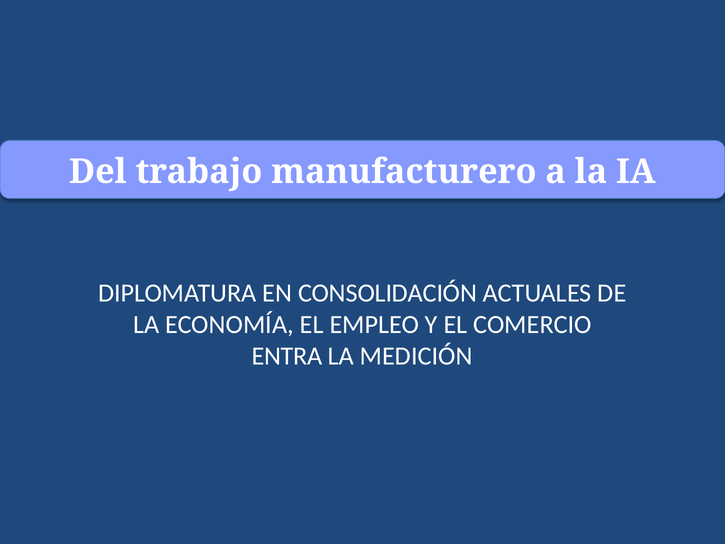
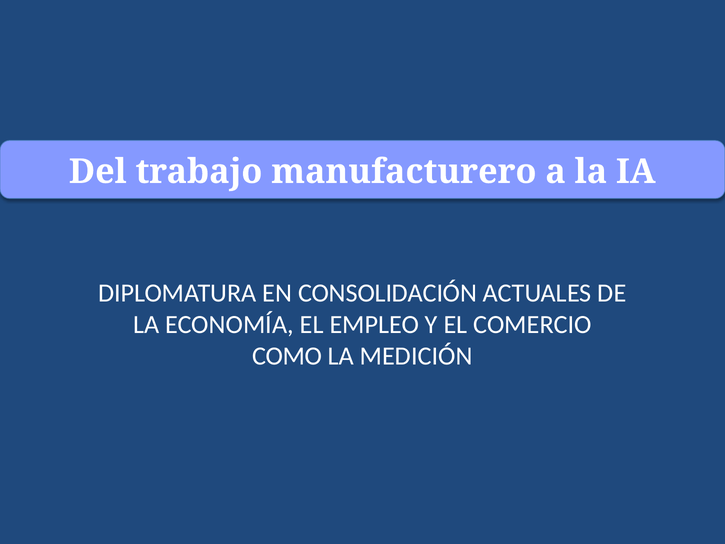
ENTRA: ENTRA -> COMO
